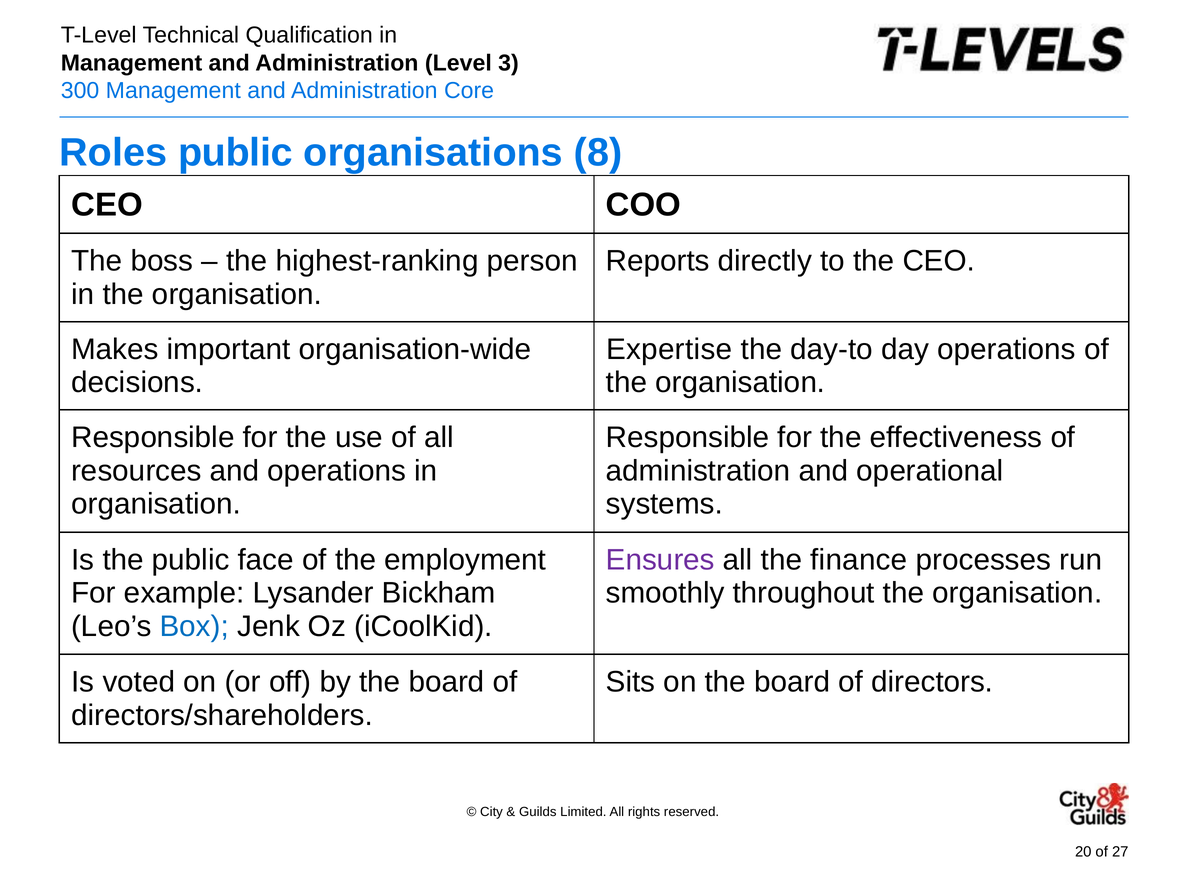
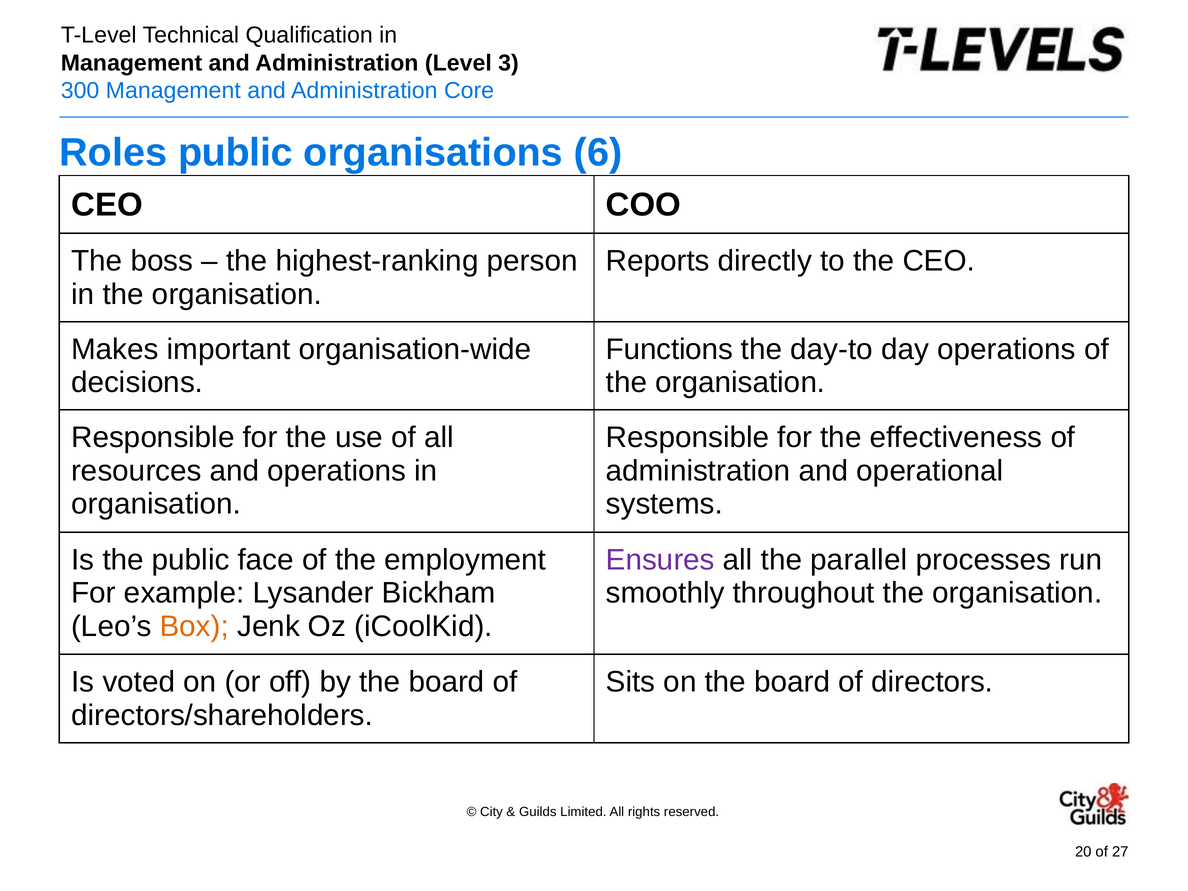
8: 8 -> 6
Expertise: Expertise -> Functions
finance: finance -> parallel
Box colour: blue -> orange
